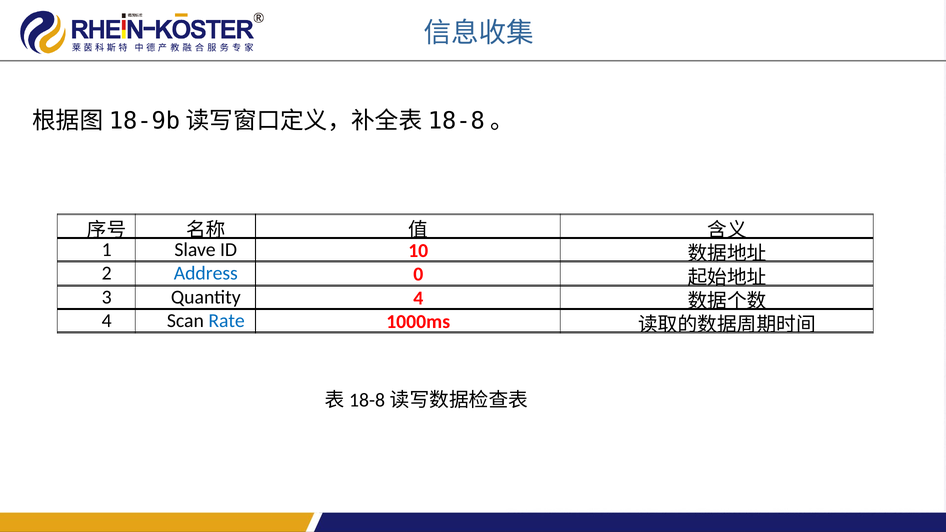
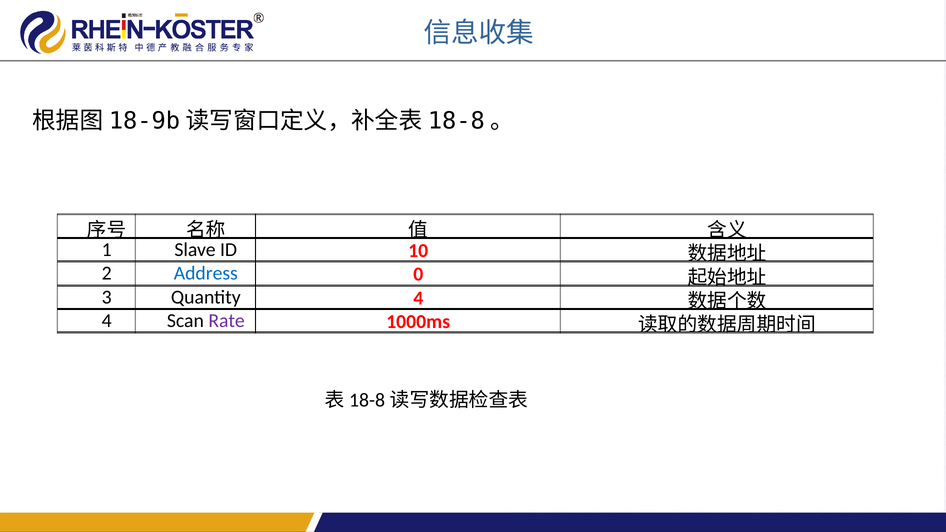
Rate colour: blue -> purple
